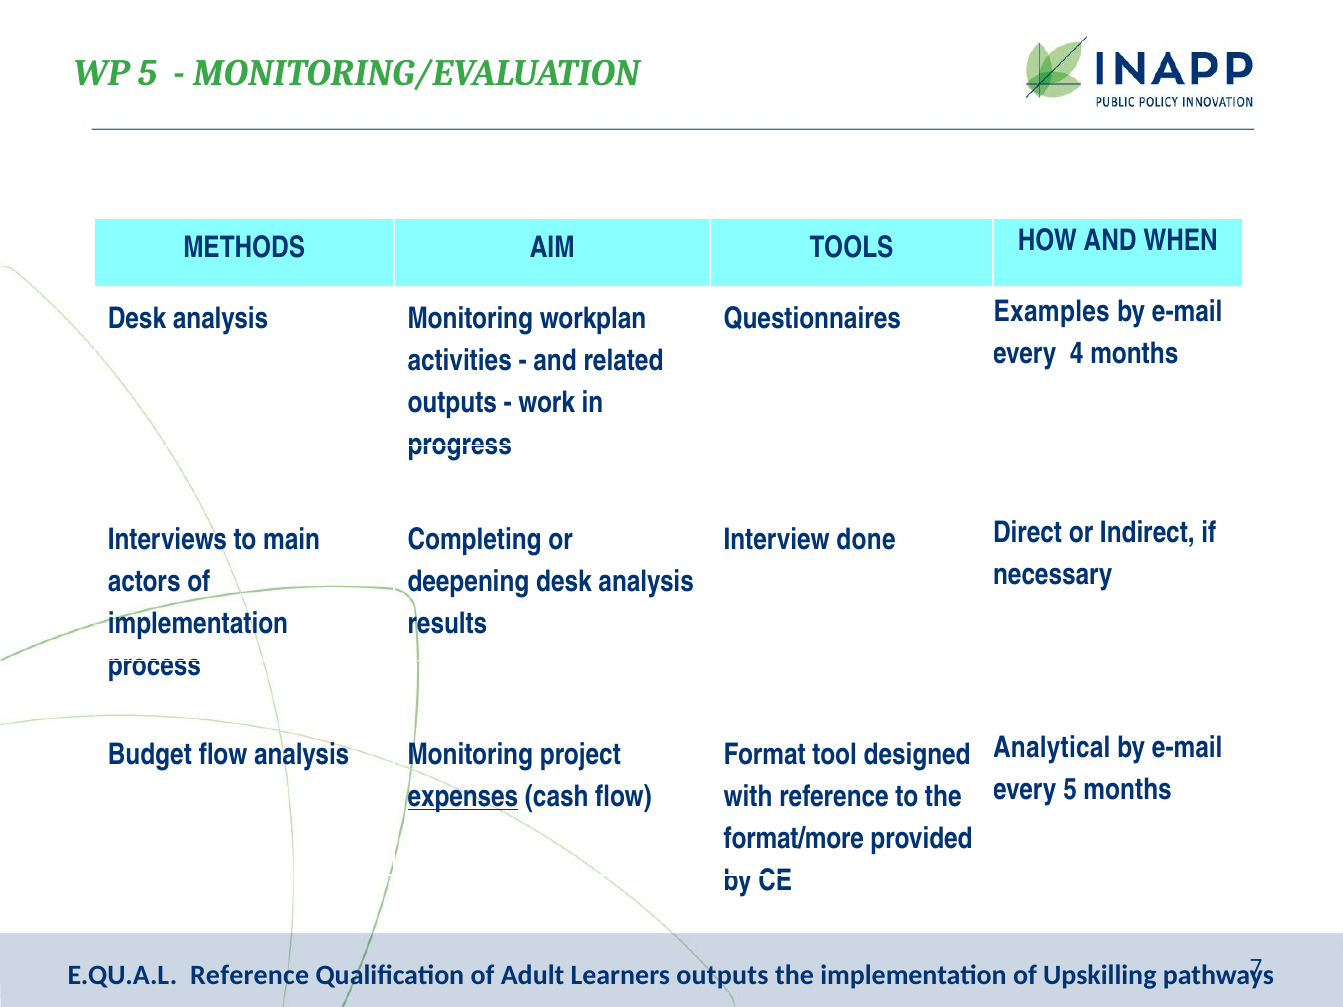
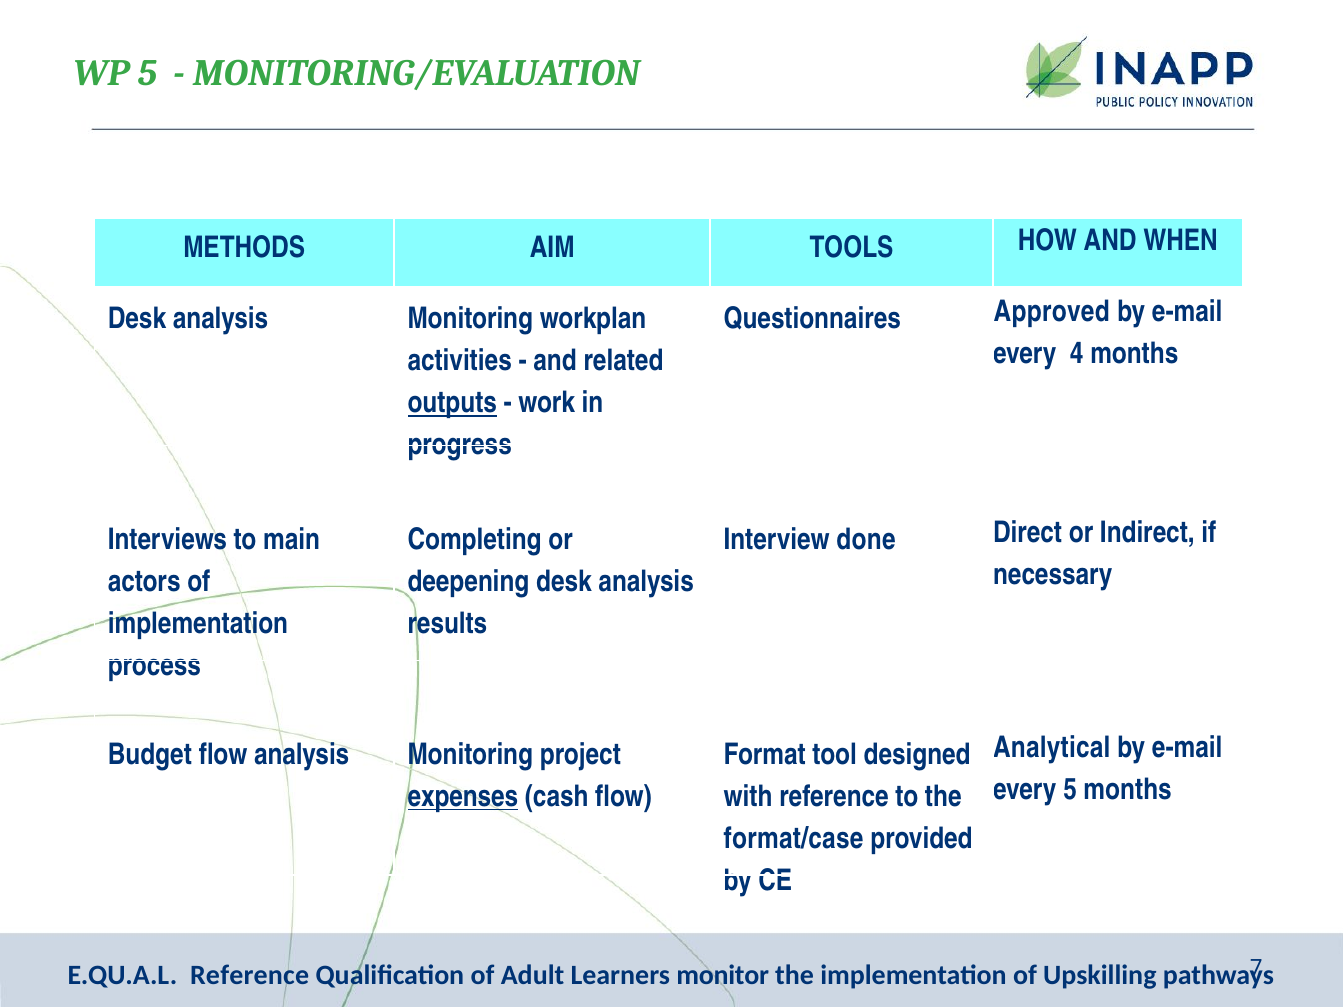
Examples: Examples -> Approved
outputs at (452, 403) underline: none -> present
format/more: format/more -> format/case
Learners outputs: outputs -> monitor
